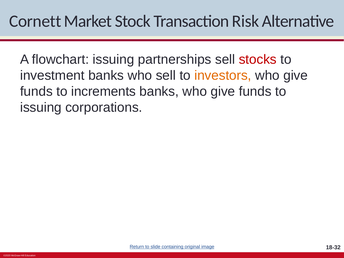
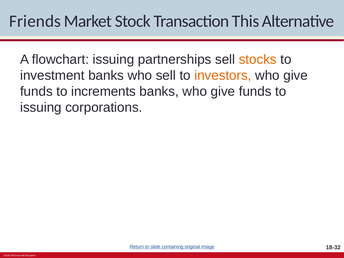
Cornett: Cornett -> Friends
Risk: Risk -> This
stocks colour: red -> orange
